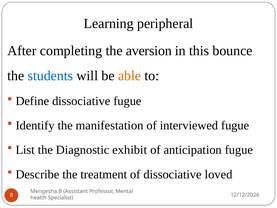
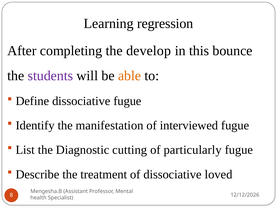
peripheral: peripheral -> regression
aversion: aversion -> develop
students colour: blue -> purple
exhibit: exhibit -> cutting
anticipation: anticipation -> particularly
